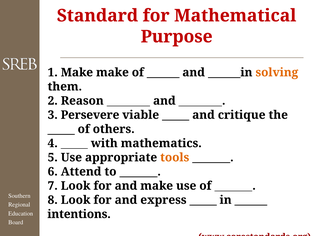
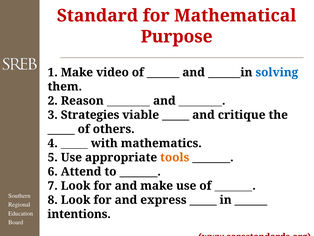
Make make: make -> video
solving colour: orange -> blue
Persevere: Persevere -> Strategies
